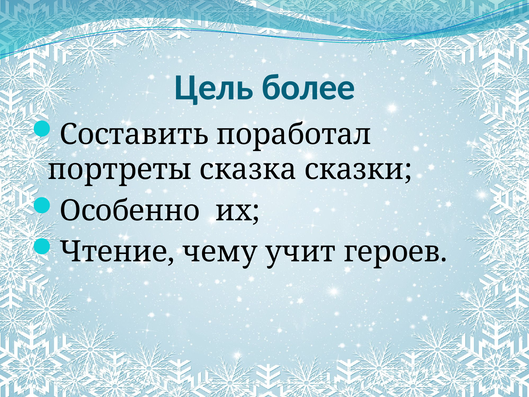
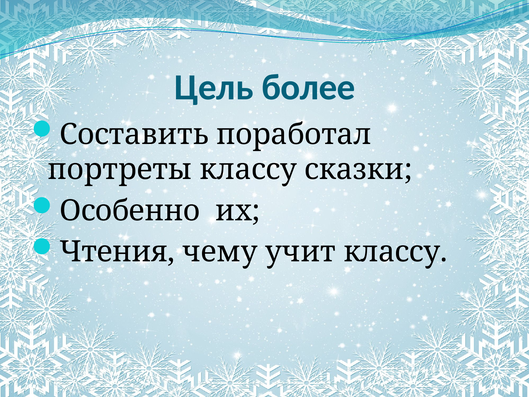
портреты сказка: сказка -> классу
Чтение: Чтение -> Чтения
учит героев: героев -> классу
